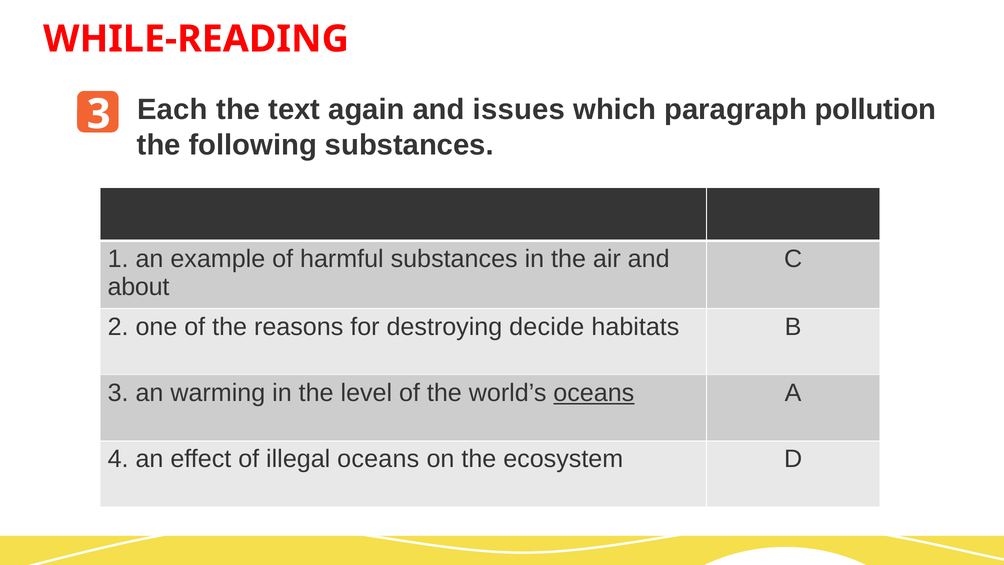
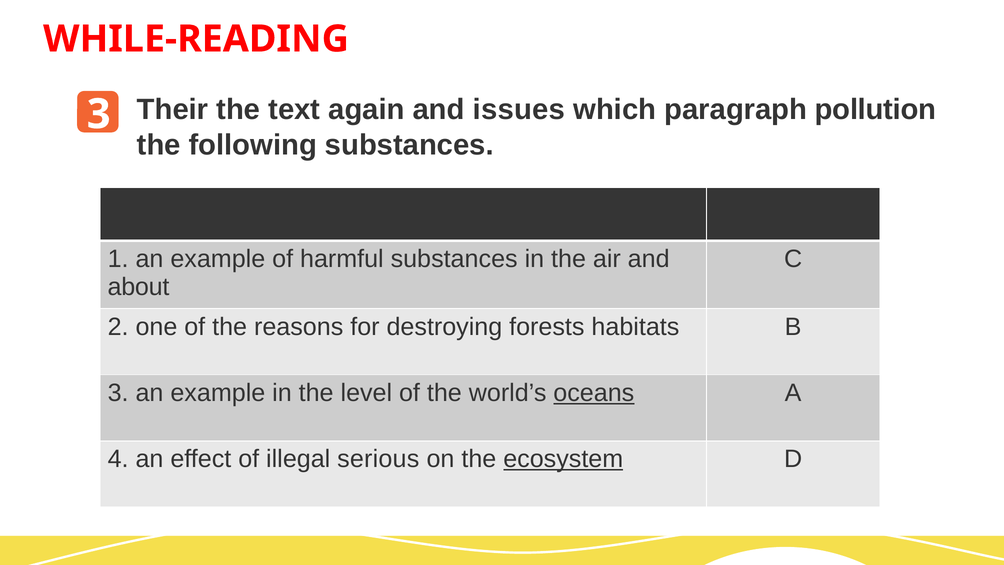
Each: Each -> Their
decide: decide -> forests
3 an warming: warming -> example
illegal oceans: oceans -> serious
ecosystem underline: none -> present
